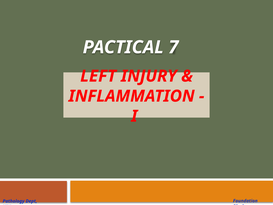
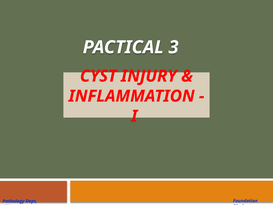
7: 7 -> 3
LEFT: LEFT -> CYST
